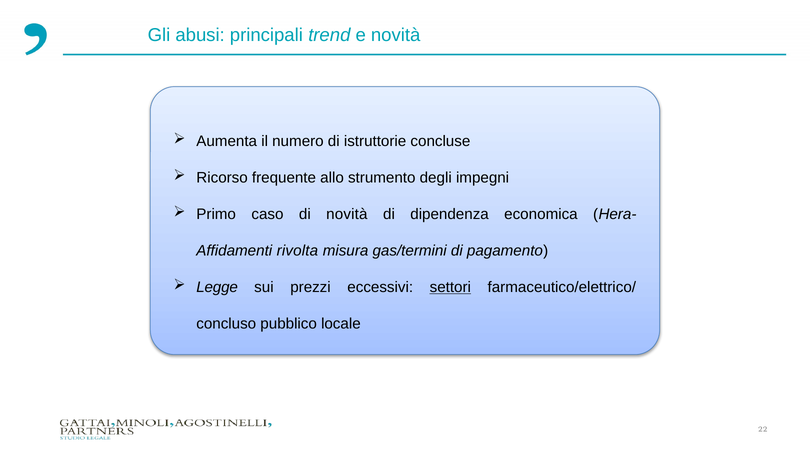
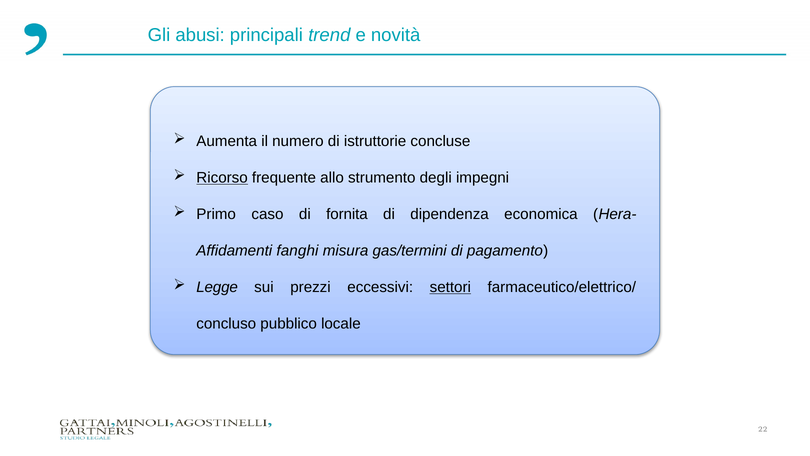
Ricorso underline: none -> present
di novità: novità -> fornita
rivolta: rivolta -> fanghi
